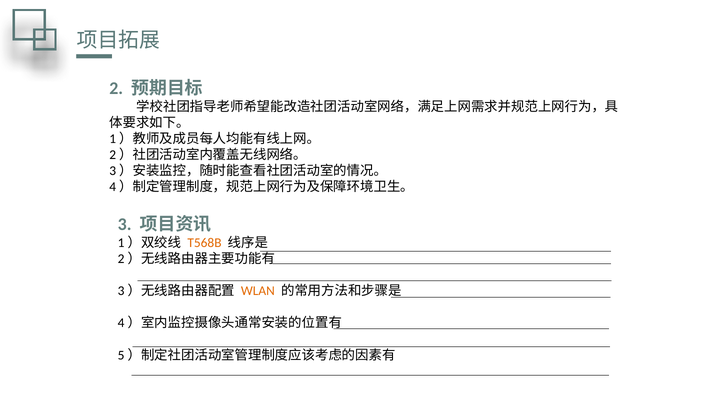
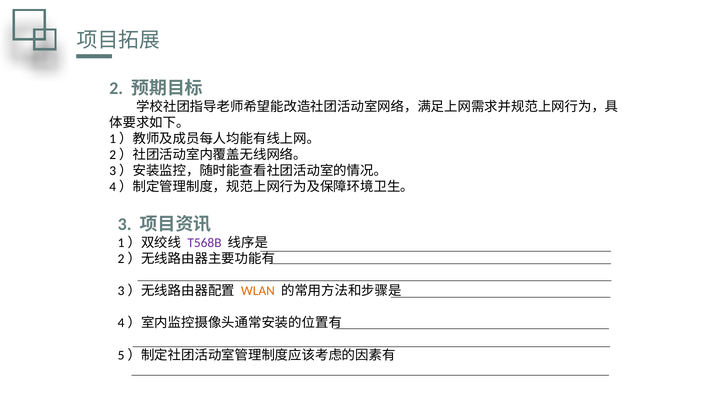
T568B colour: orange -> purple
